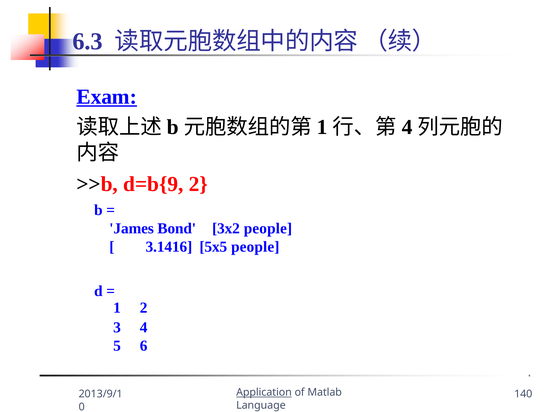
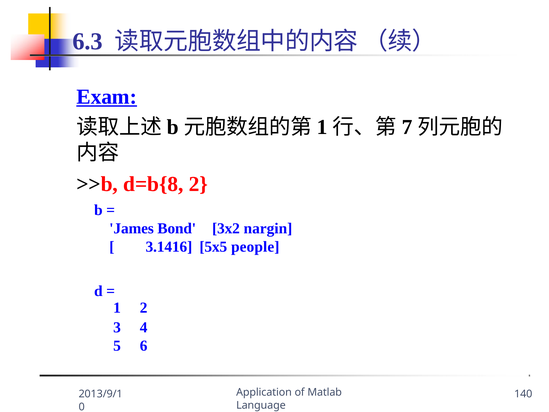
4 at (407, 127): 4 -> 7
d=b{9: d=b{9 -> d=b{8
3x2 people: people -> nargin
Application underline: present -> none
